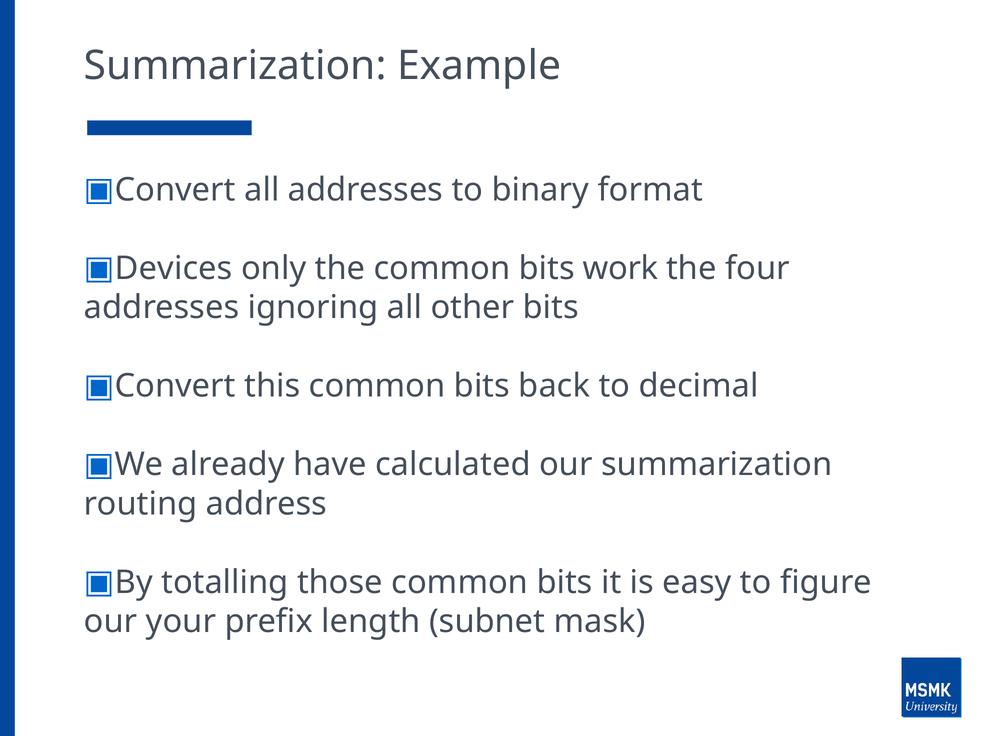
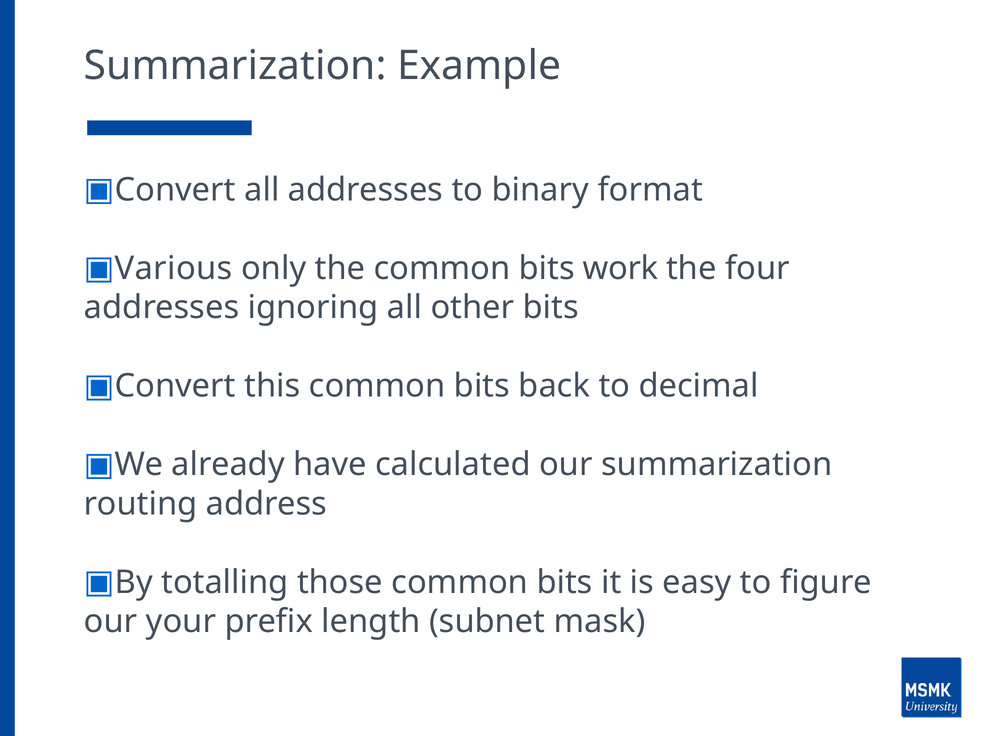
Devices: Devices -> Various
